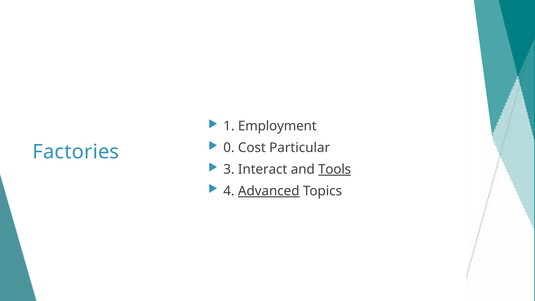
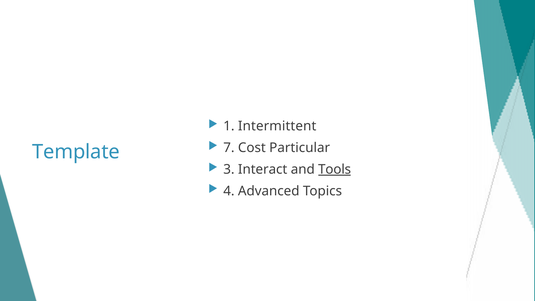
Employment: Employment -> Intermittent
0: 0 -> 7
Factories: Factories -> Template
Advanced underline: present -> none
